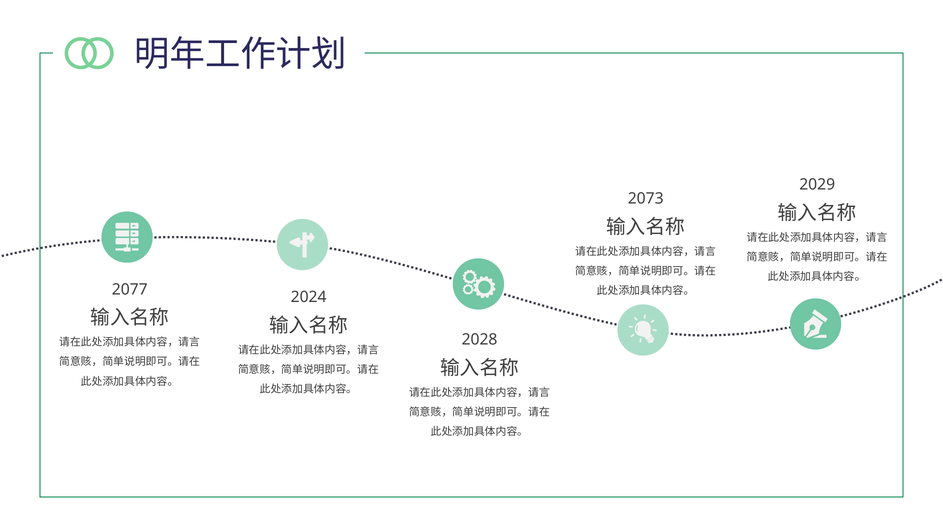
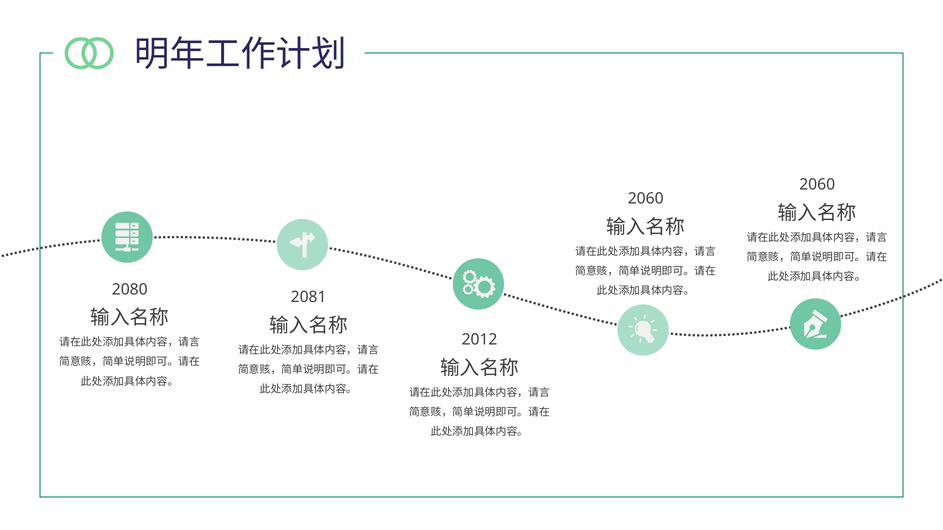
2029 at (817, 185): 2029 -> 2060
2073 at (646, 199): 2073 -> 2060
2077: 2077 -> 2080
2024: 2024 -> 2081
2028: 2028 -> 2012
